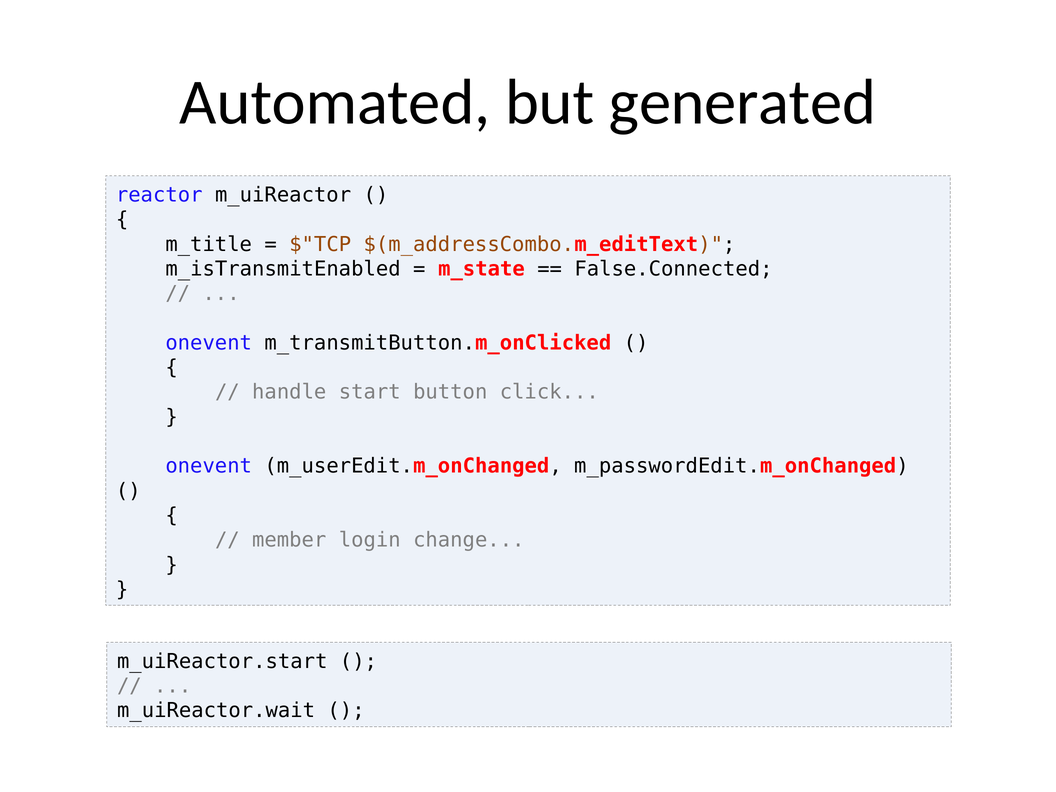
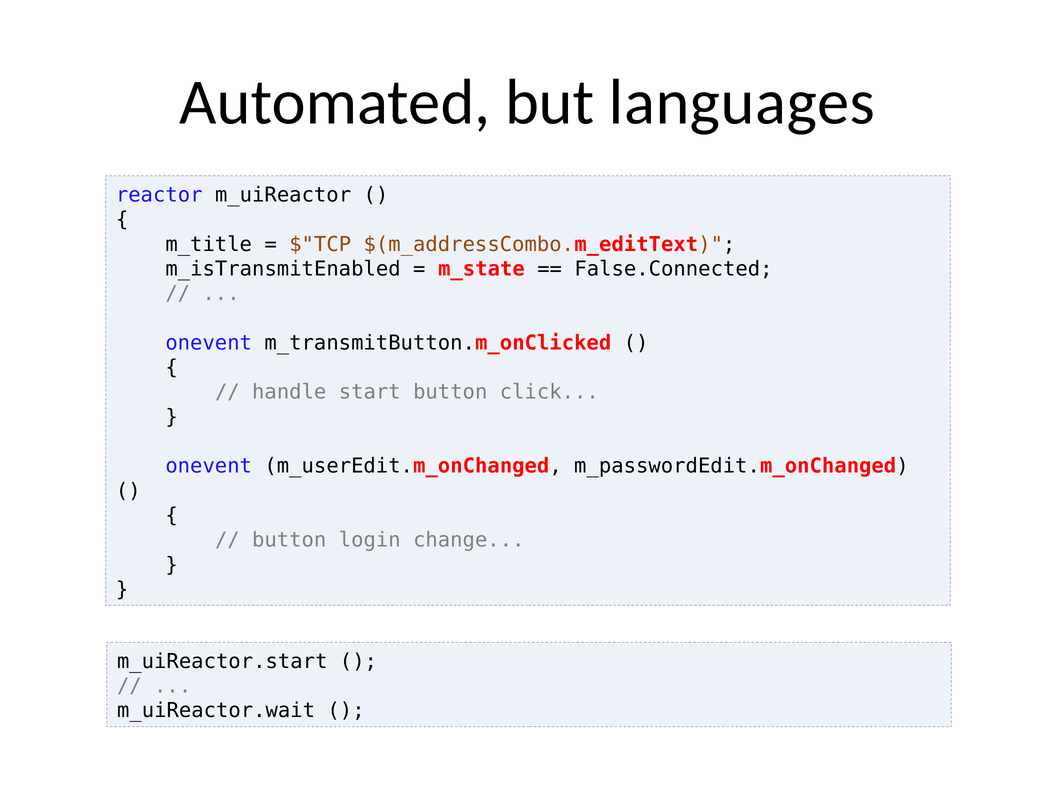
generated: generated -> languages
member at (289, 540): member -> button
